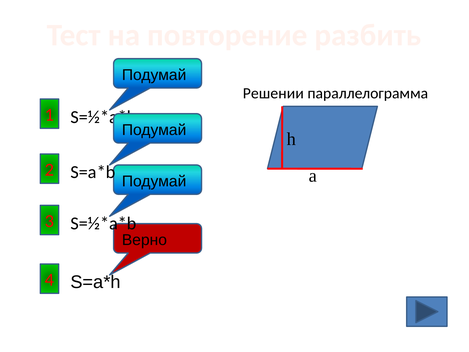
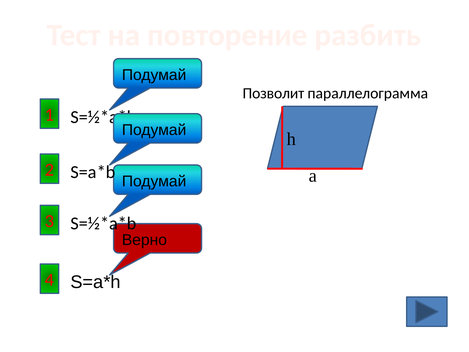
Решении: Решении -> Позволит
